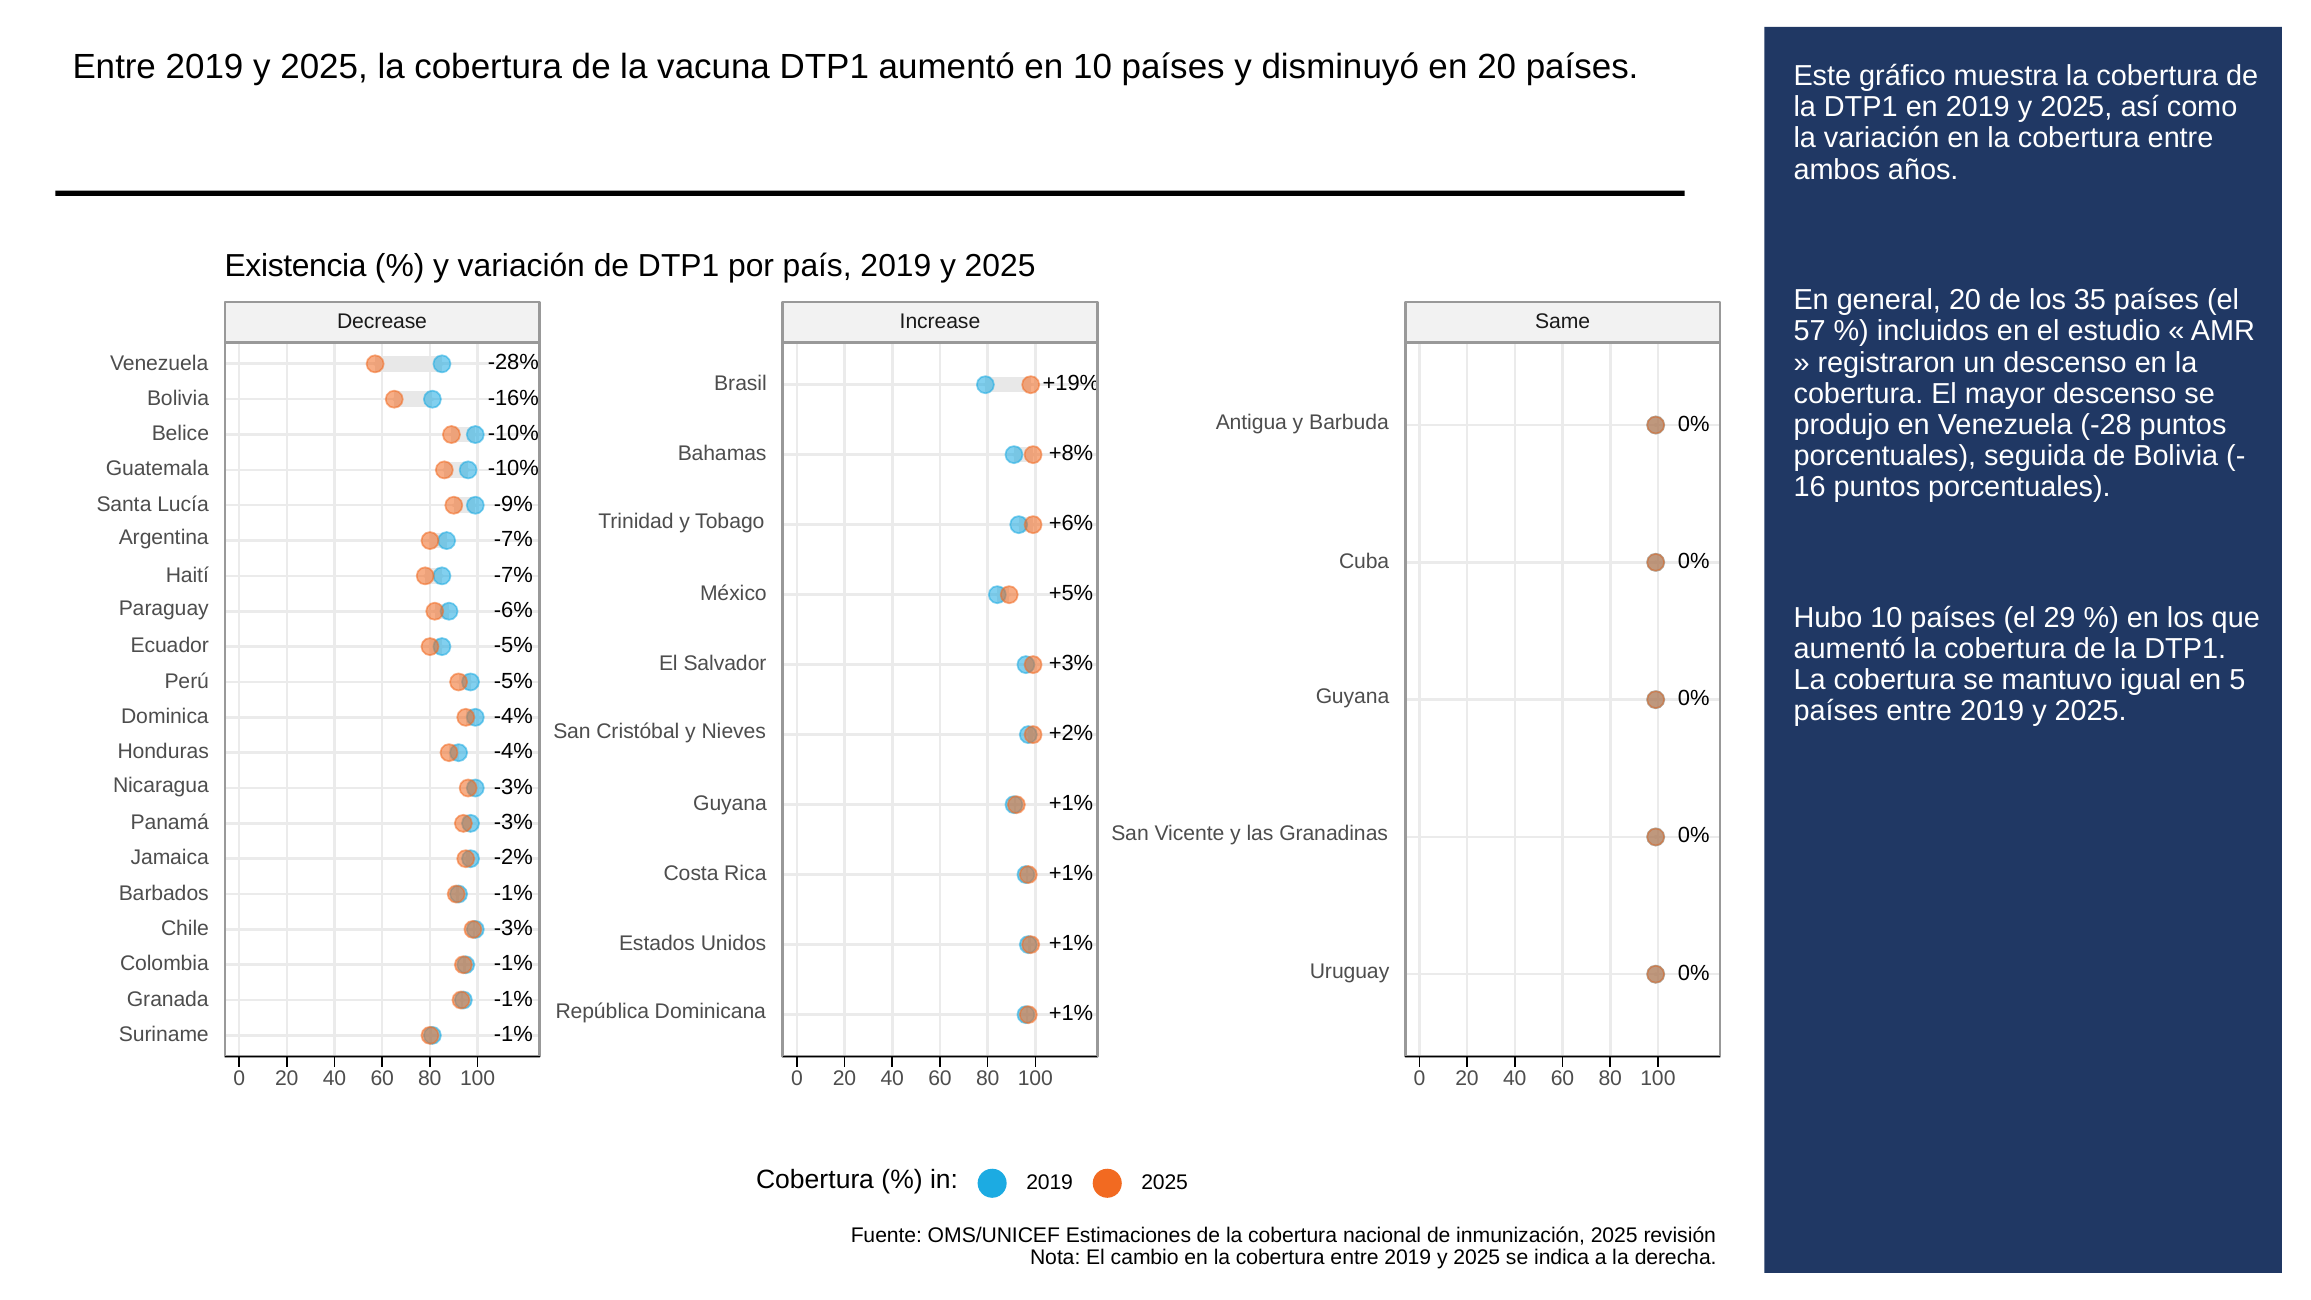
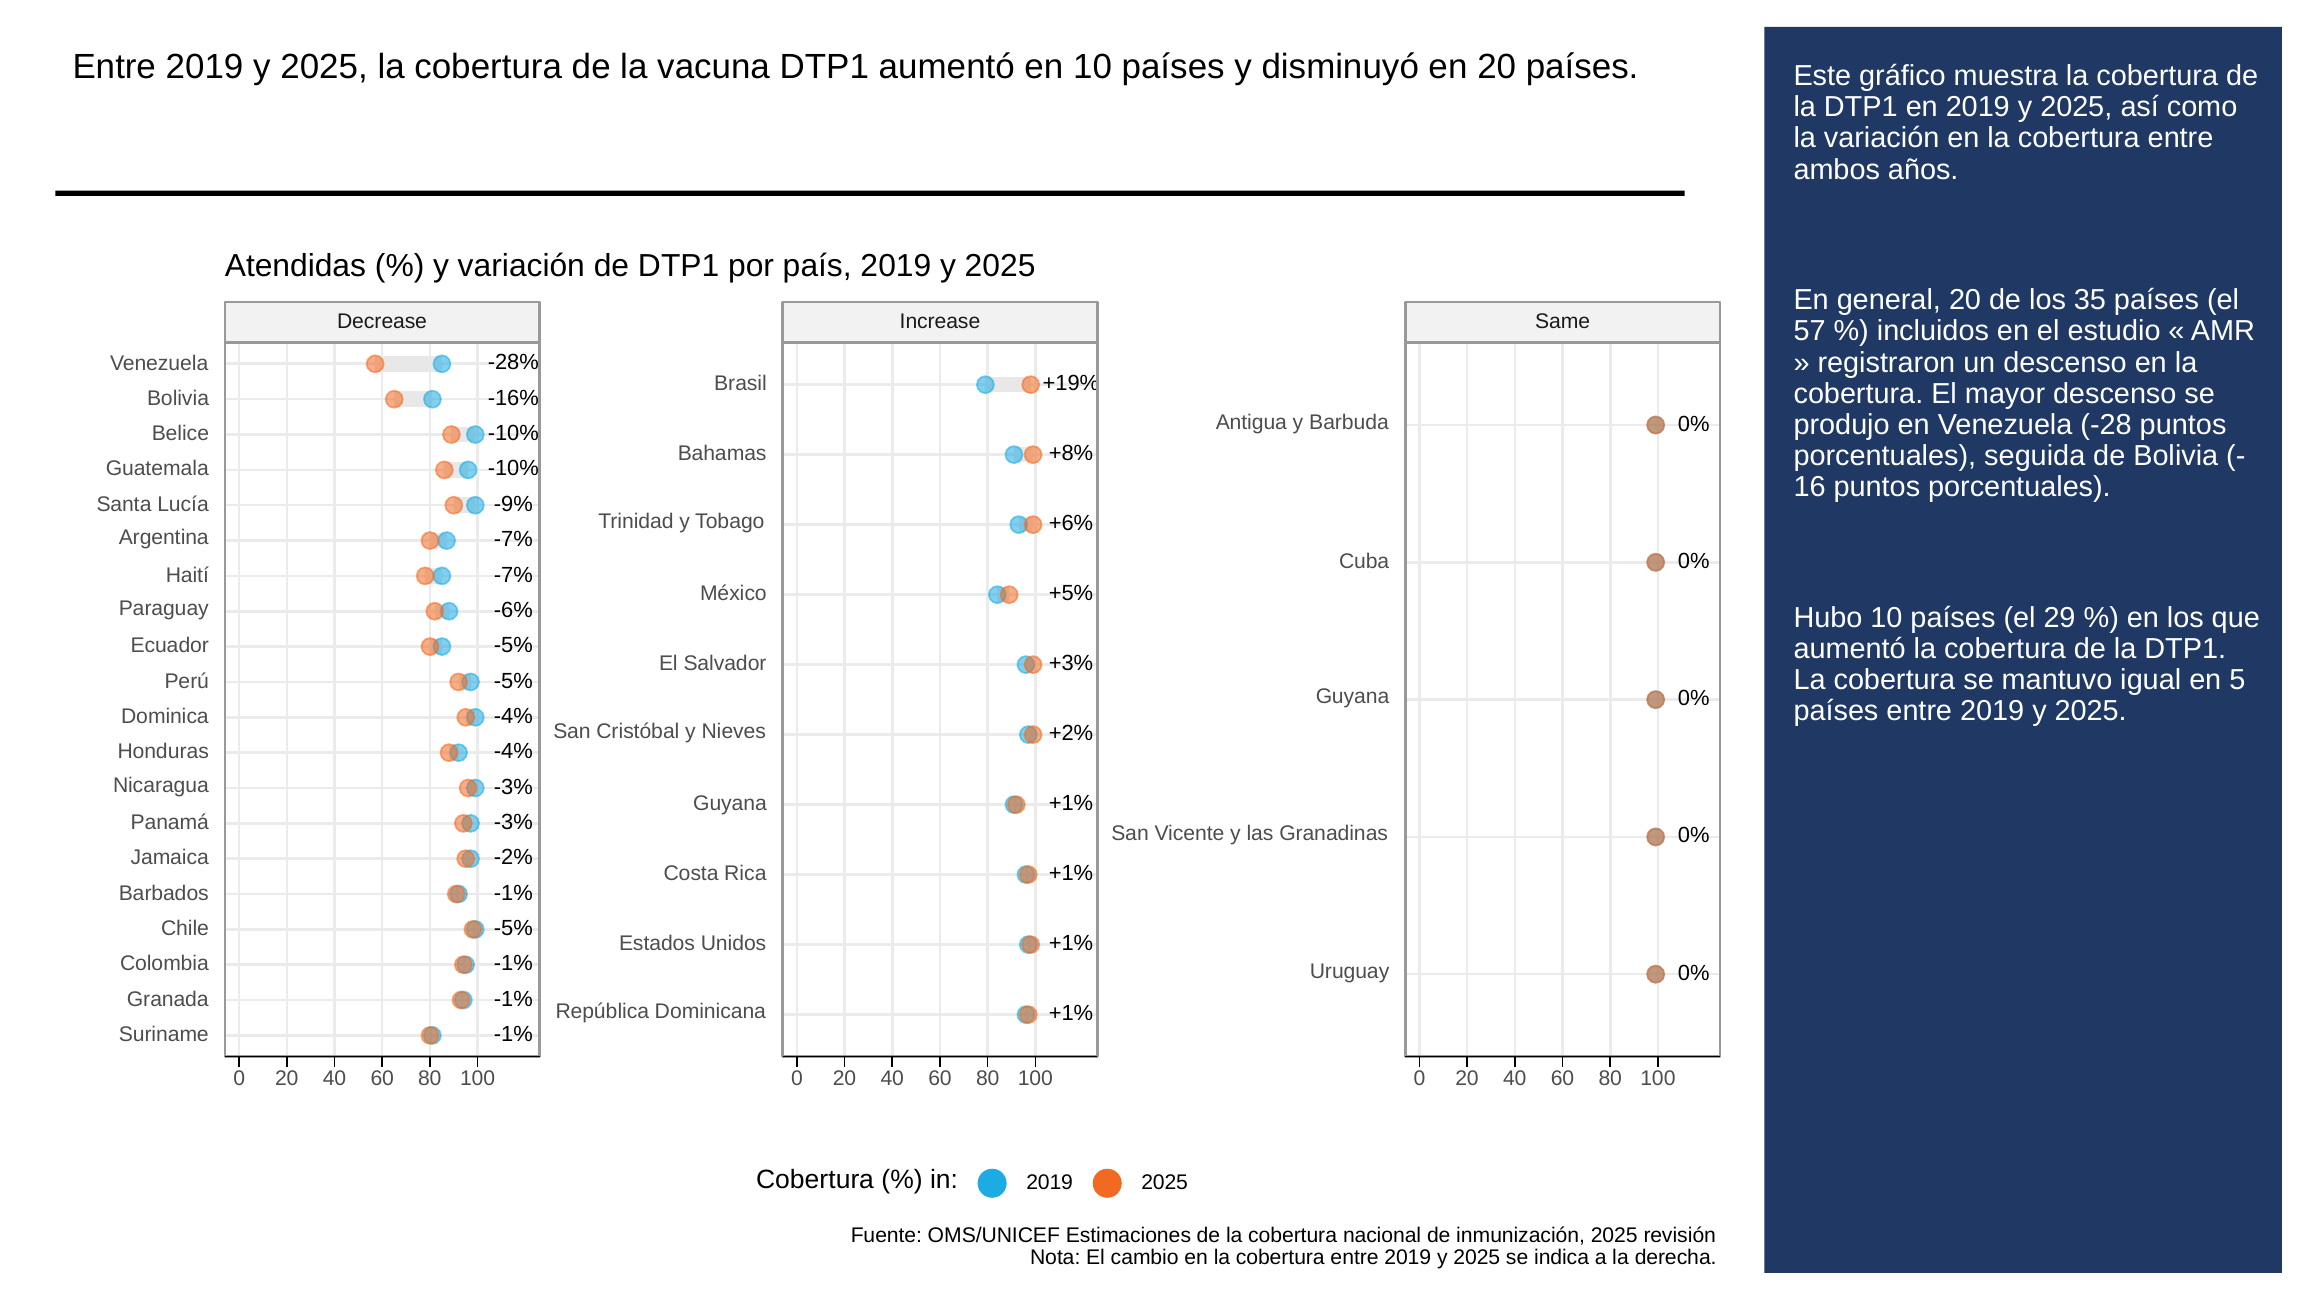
Existencia: Existencia -> Atendidas
-3% at (513, 928): -3% -> -5%
